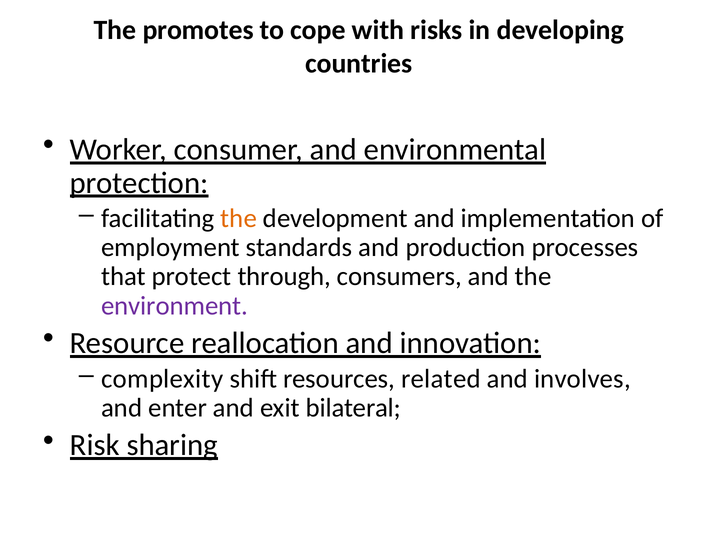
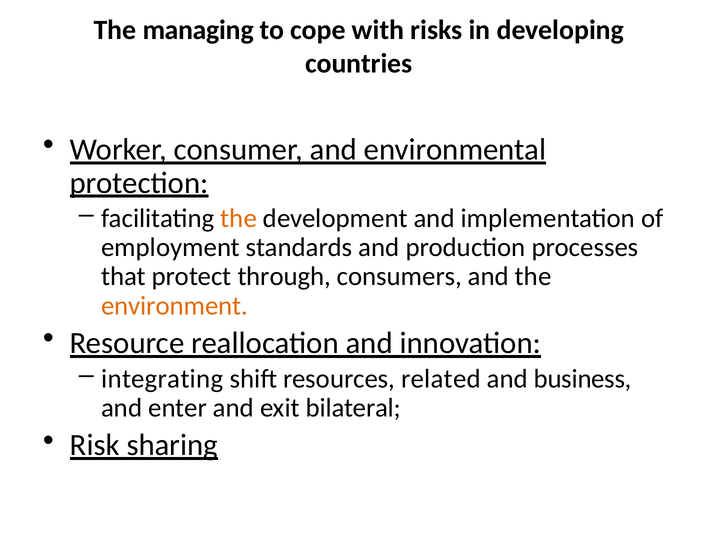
promotes: promotes -> managing
environment colour: purple -> orange
complexity: complexity -> integrating
involves: involves -> business
